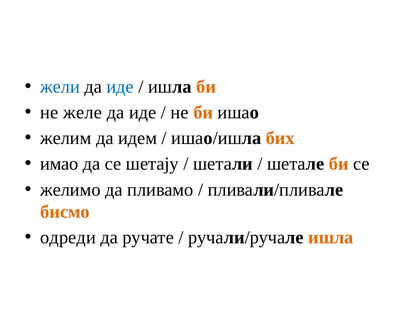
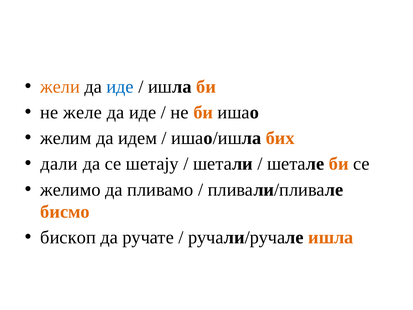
жели colour: blue -> orange
имао: имао -> дали
одреди: одреди -> бископ
